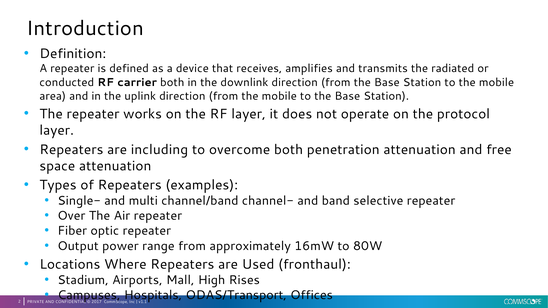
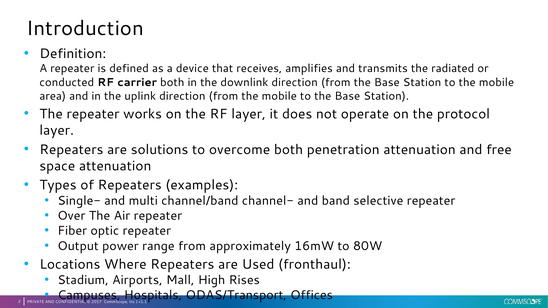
including: including -> solutions
